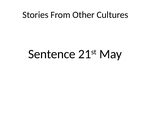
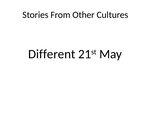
Sentence: Sentence -> Different
